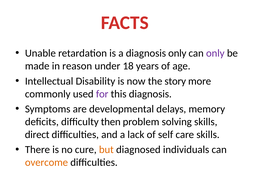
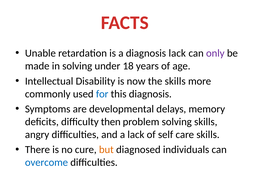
diagnosis only: only -> lack
in reason: reason -> solving
the story: story -> skills
for colour: purple -> blue
direct: direct -> angry
overcome colour: orange -> blue
